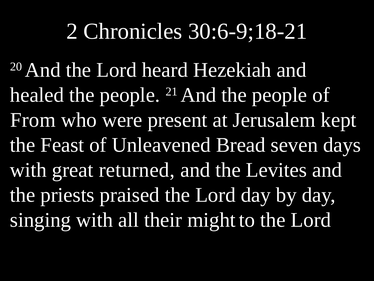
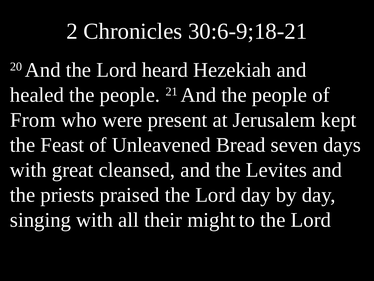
returned: returned -> cleansed
